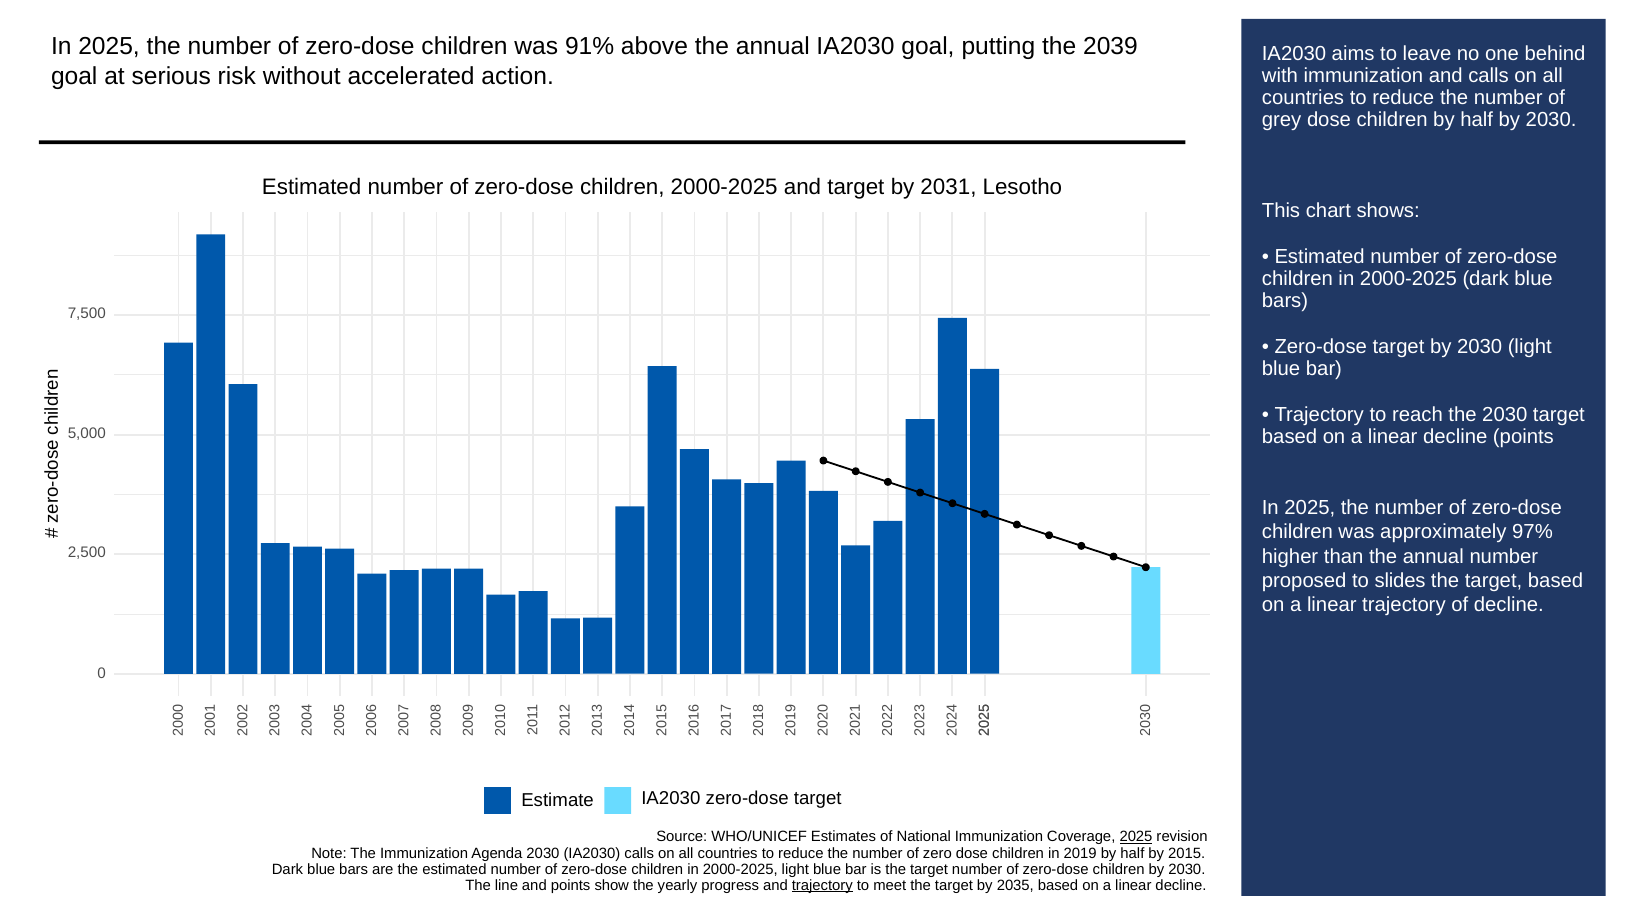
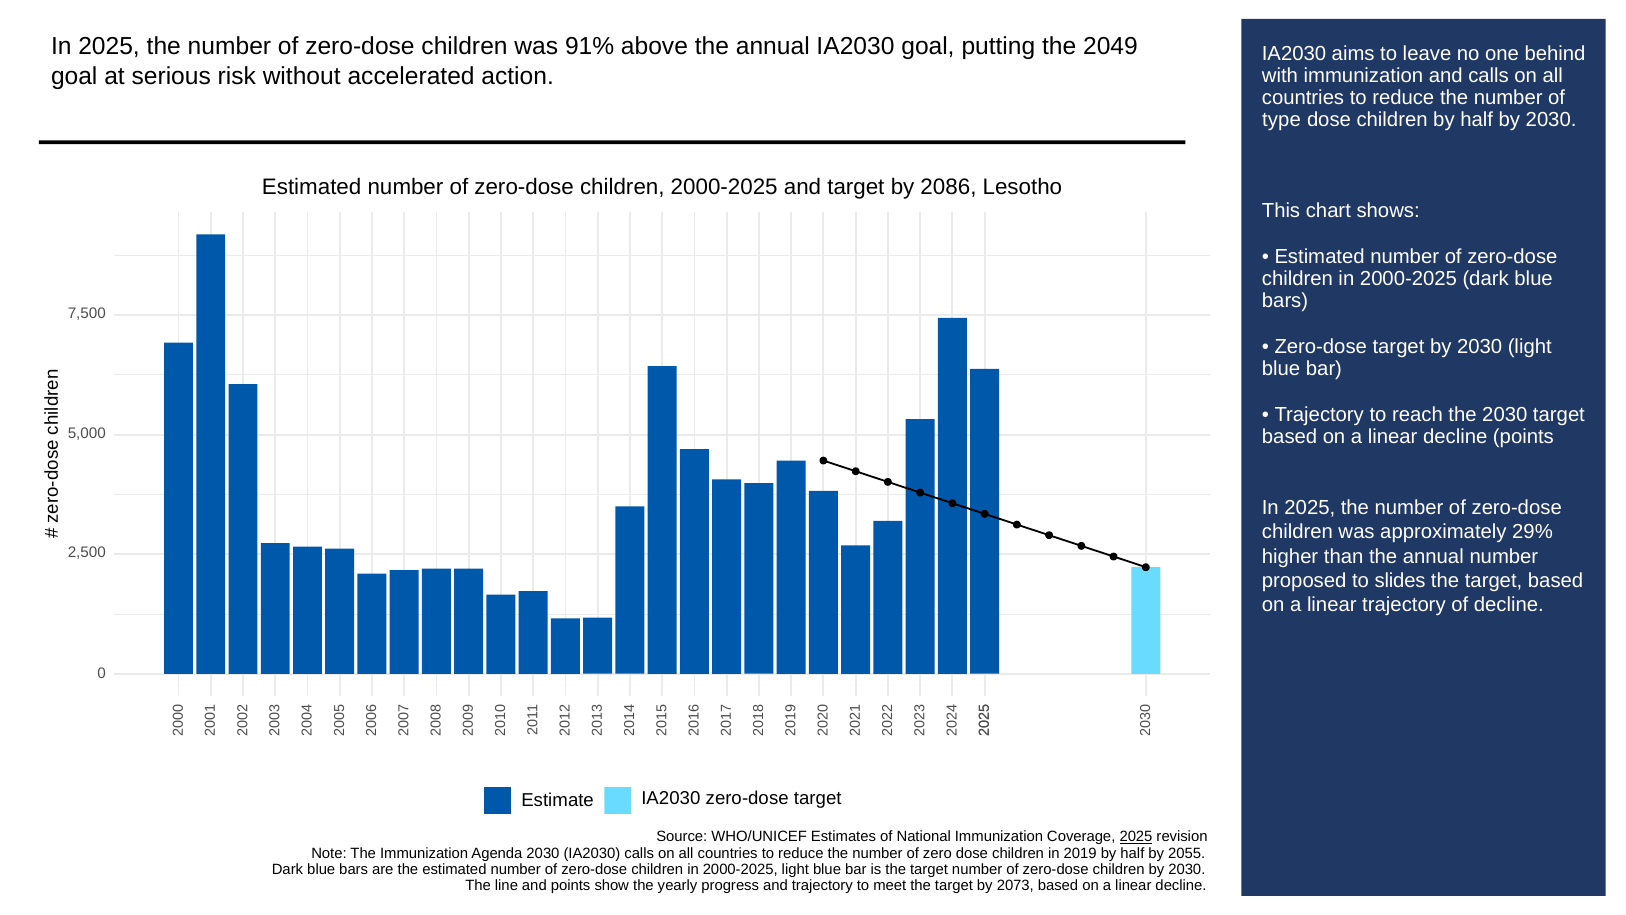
2039: 2039 -> 2049
grey: grey -> type
2031: 2031 -> 2086
97%: 97% -> 29%
2015: 2015 -> 2055
trajectory at (822, 885) underline: present -> none
2035: 2035 -> 2073
